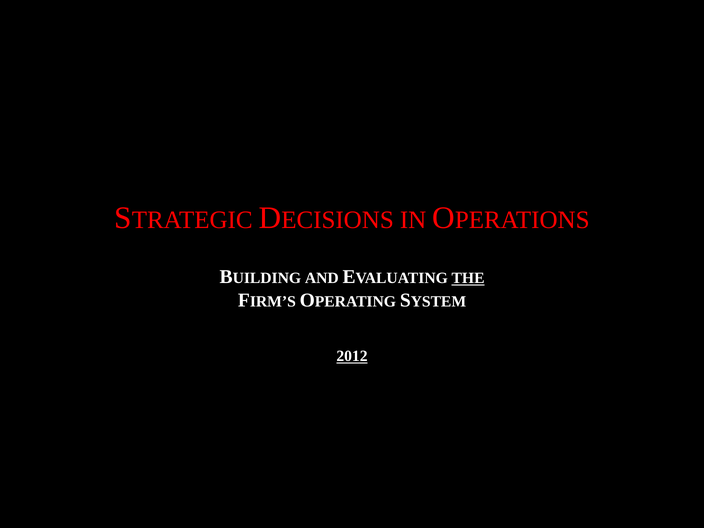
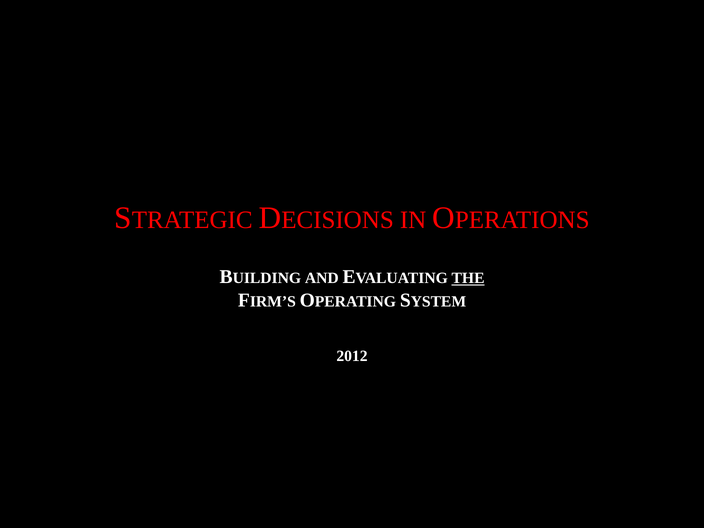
2012 underline: present -> none
